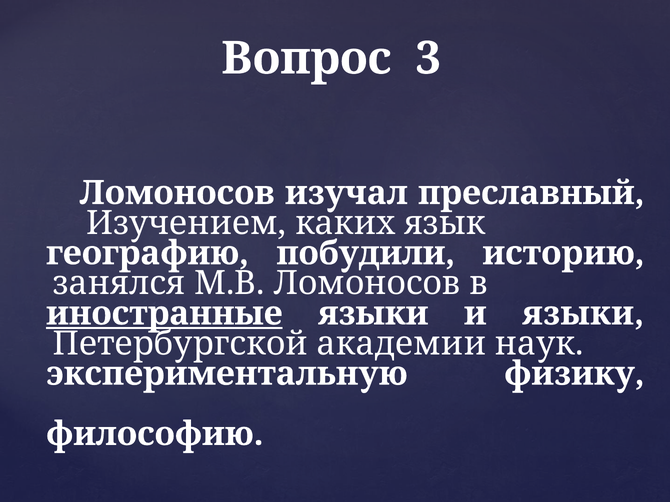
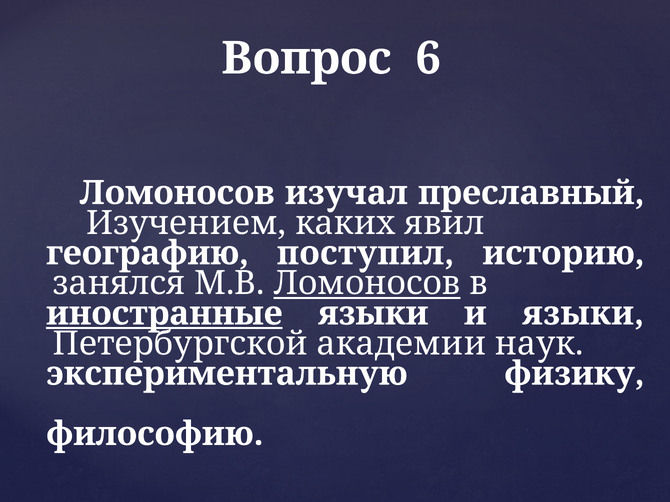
3: 3 -> 6
язык: язык -> явил
побудили: побудили -> поступил
Ломоносов at (367, 284) underline: none -> present
